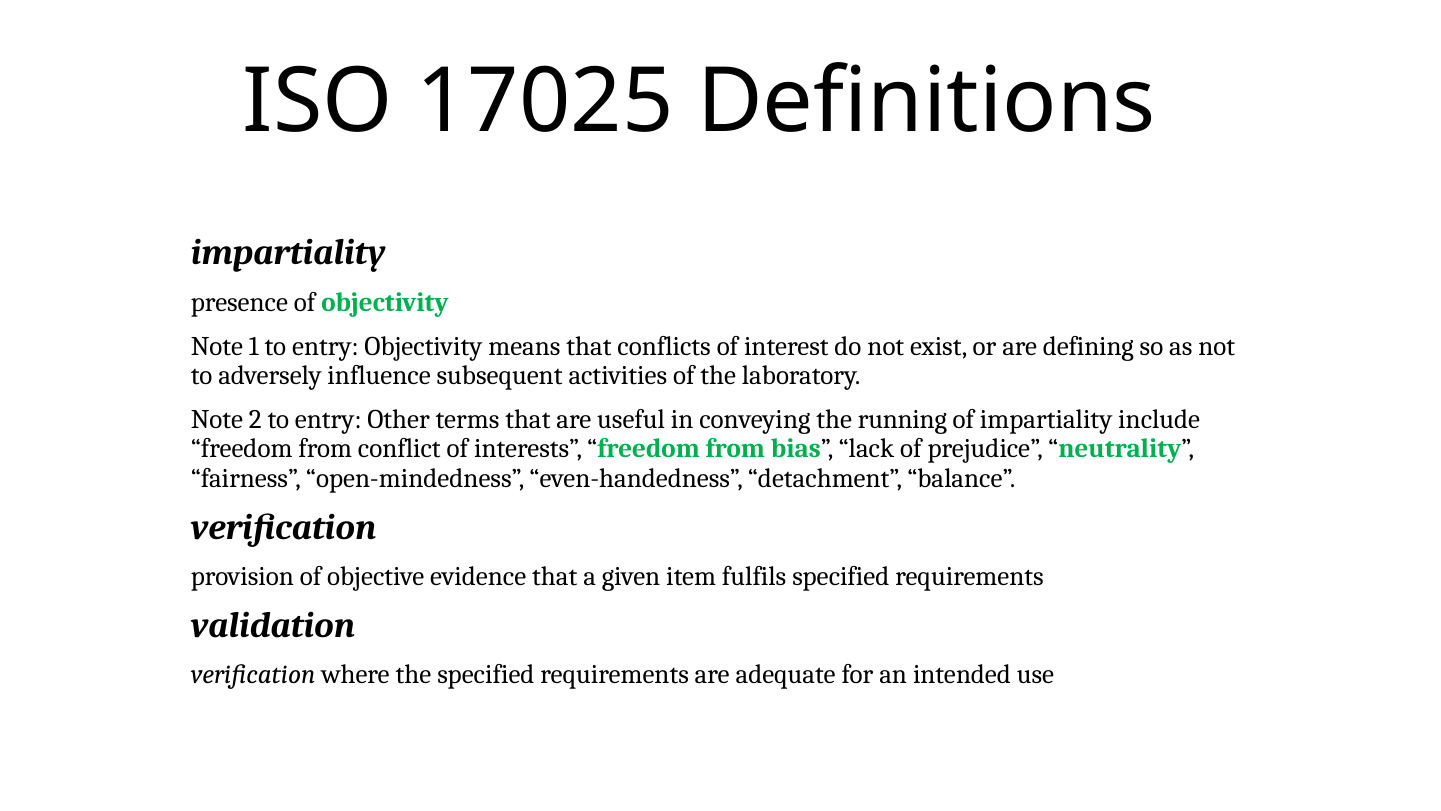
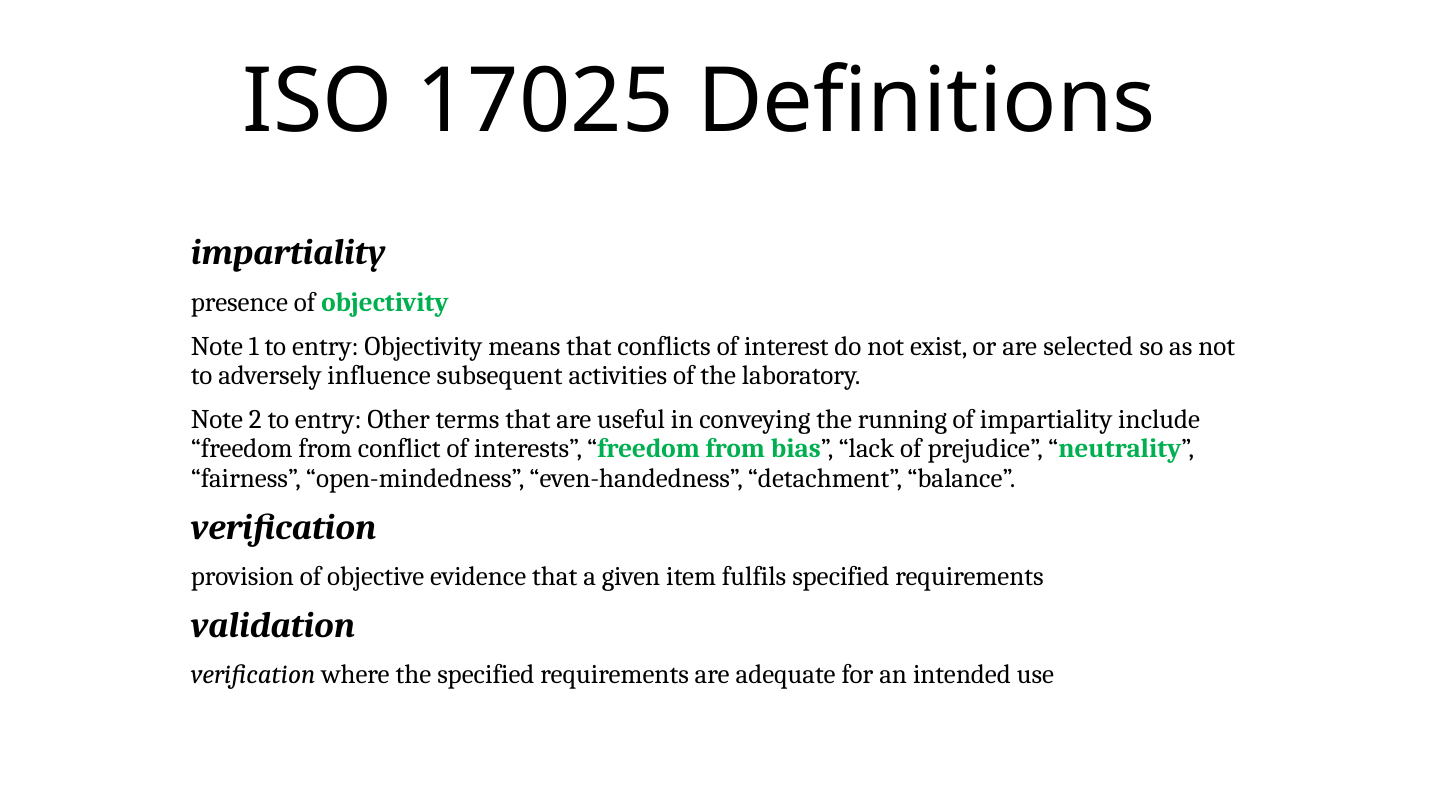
defining: defining -> selected
